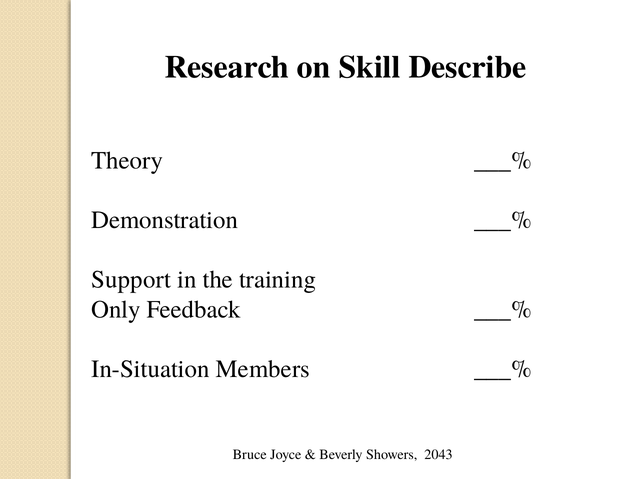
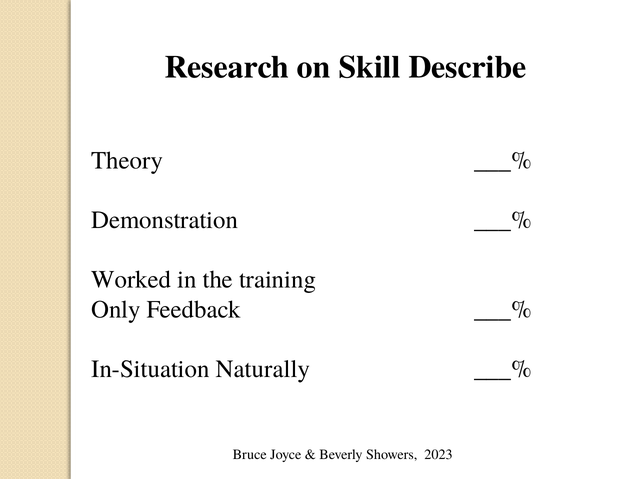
Support: Support -> Worked
Members: Members -> Naturally
2043: 2043 -> 2023
